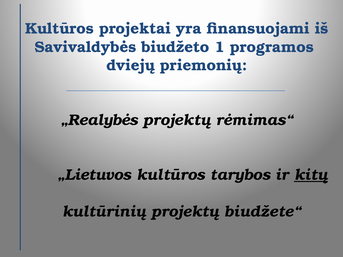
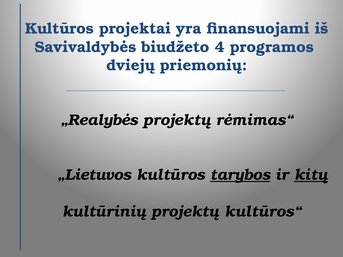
1: 1 -> 4
tarybos underline: none -> present
biudžete“: biudžete“ -> kultūros“
